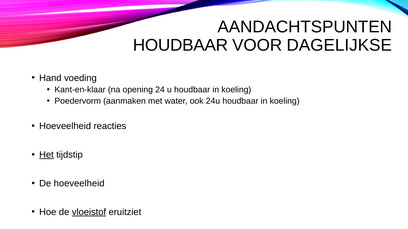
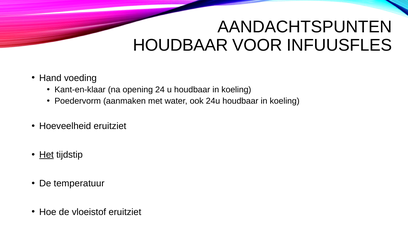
DAGELIJKSE: DAGELIJKSE -> INFUUSFLES
Hoeveelheid reacties: reacties -> eruitziet
De hoeveelheid: hoeveelheid -> temperatuur
vloeistof underline: present -> none
